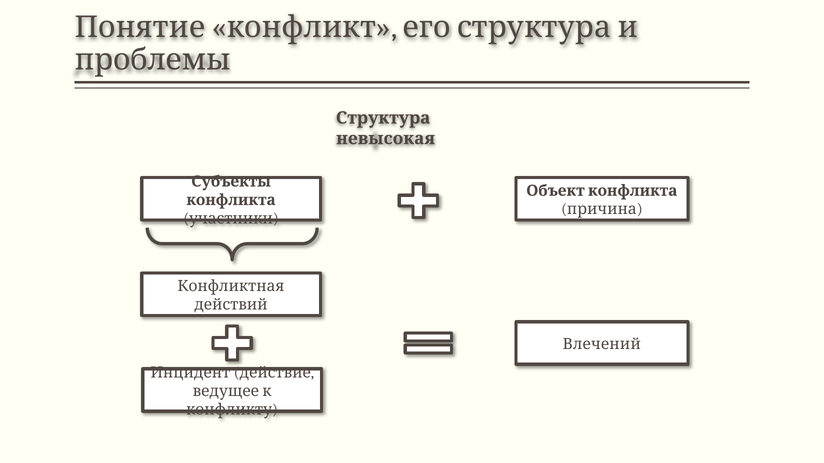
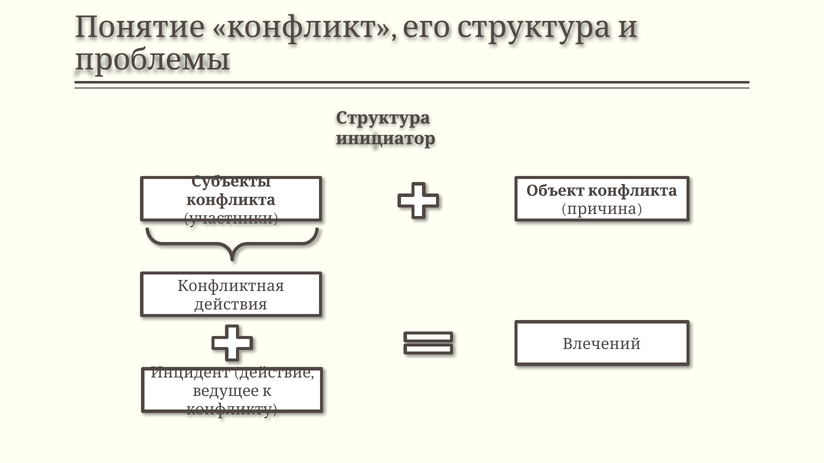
невысокая: невысокая -> инициатор
действий: действий -> действия
